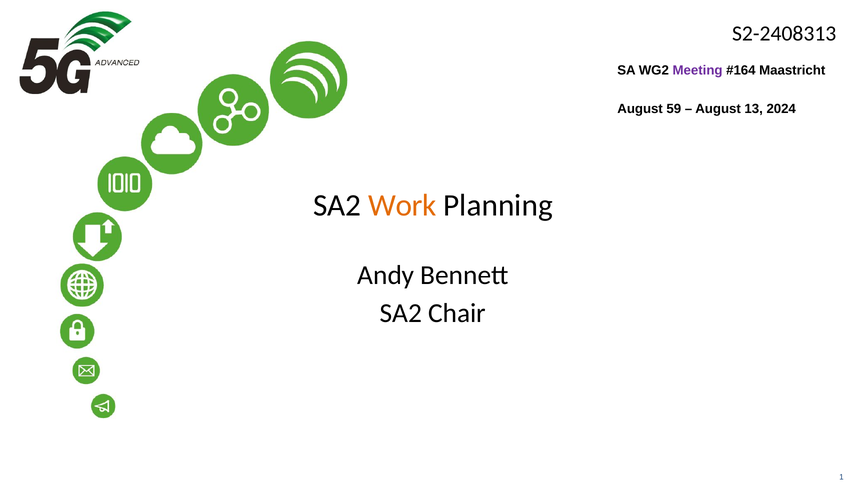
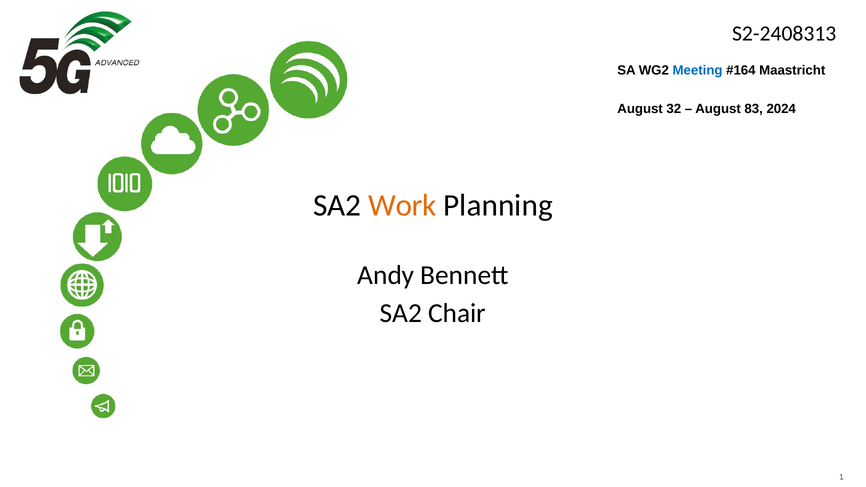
Meeting colour: purple -> blue
59: 59 -> 32
13: 13 -> 83
